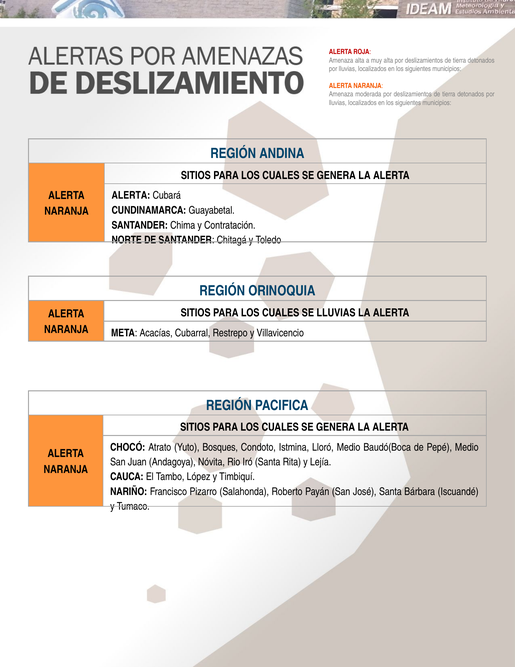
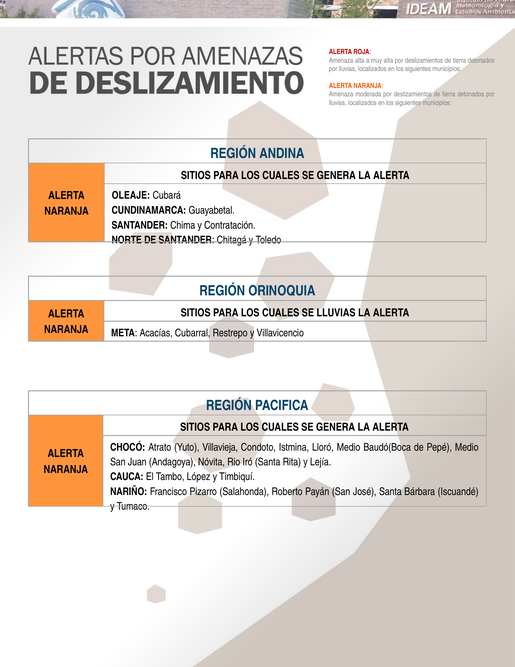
ALERTA at (131, 195): ALERTA -> OLEAJE
Bosques: Bosques -> Villavieja
